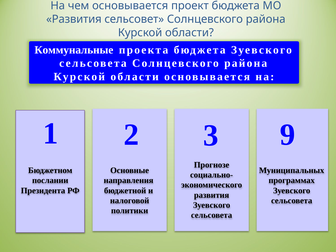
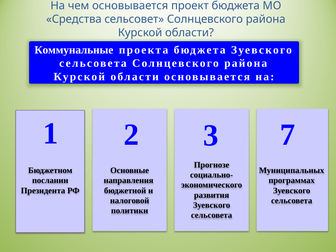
Развития at (74, 19): Развития -> Средства
9: 9 -> 7
